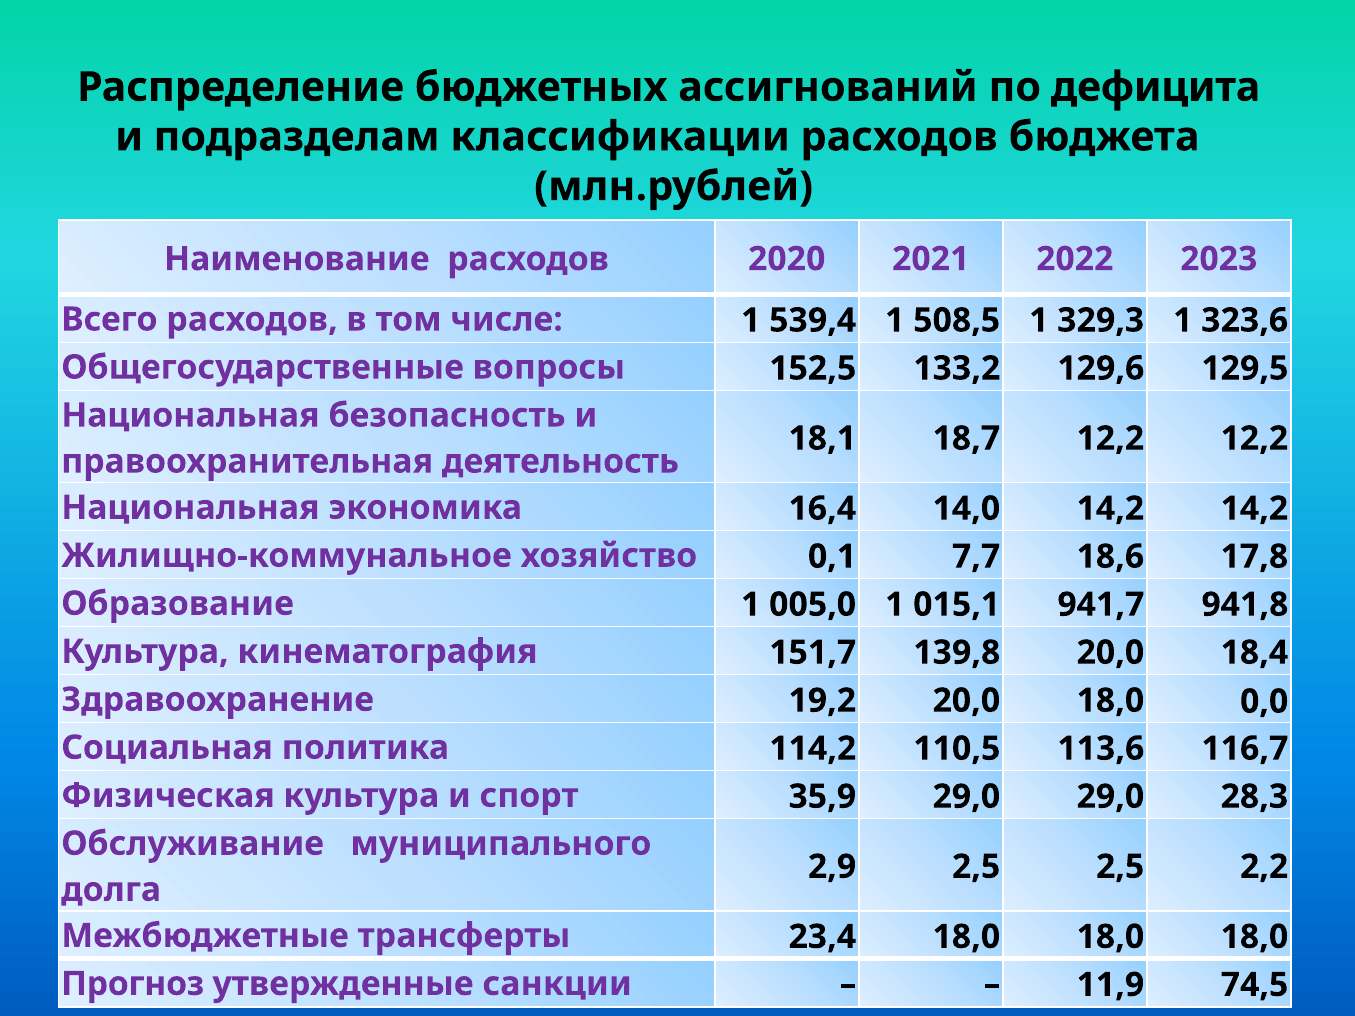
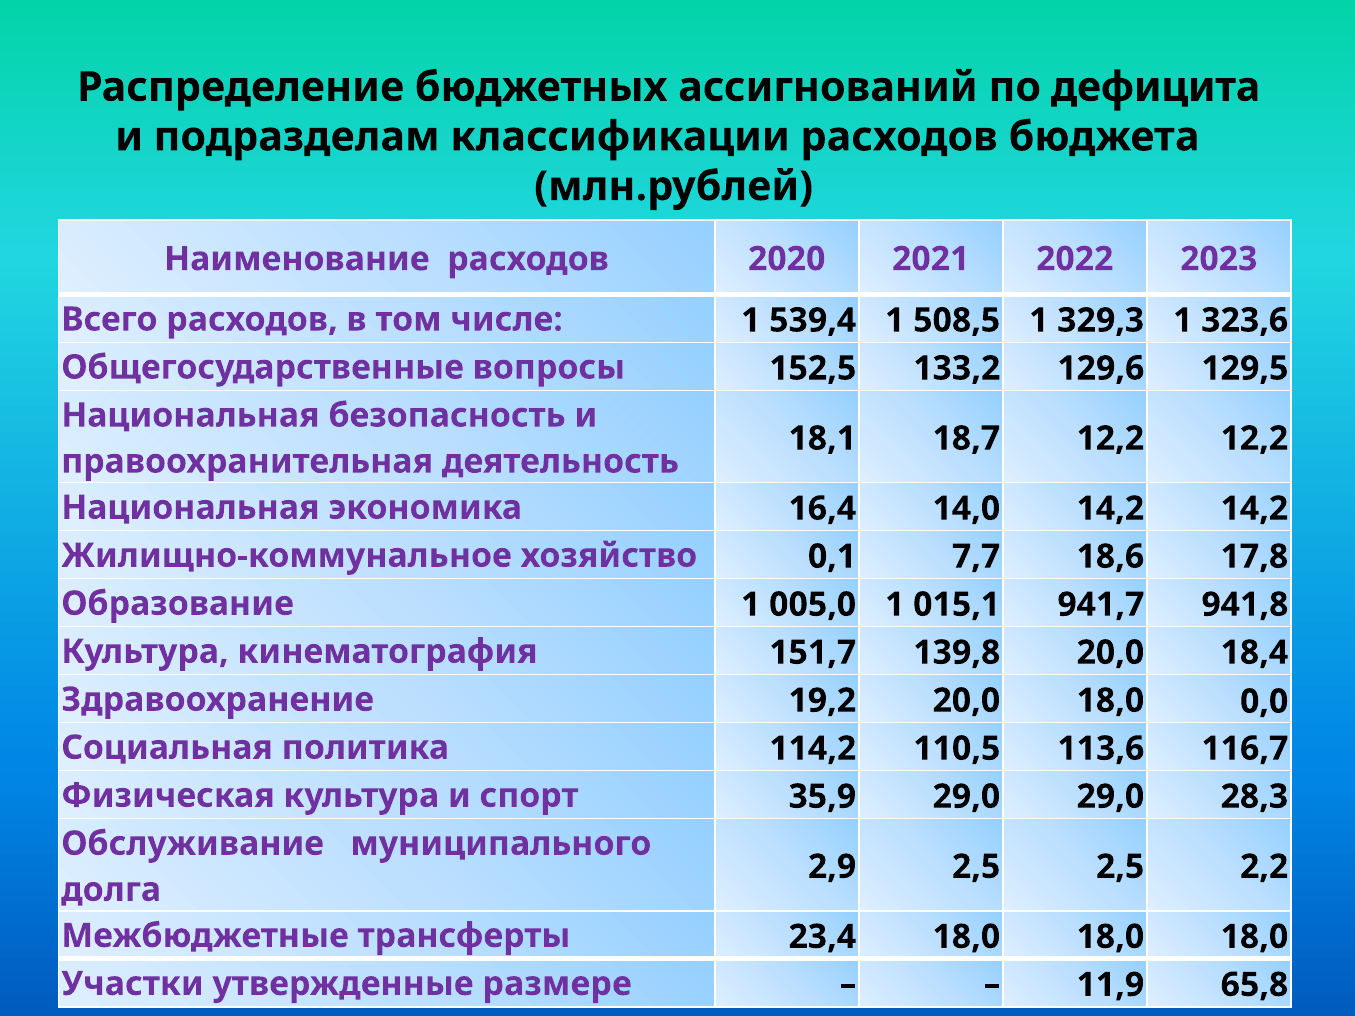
Прогноз: Прогноз -> Участки
санкции: санкции -> размере
74,5: 74,5 -> 65,8
